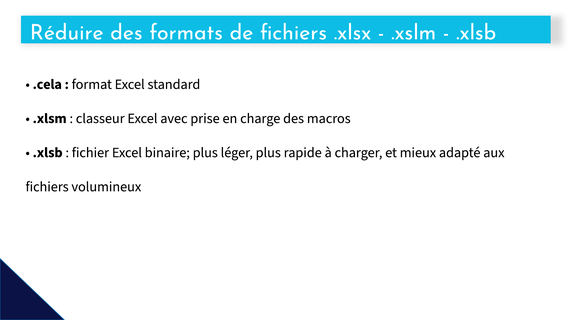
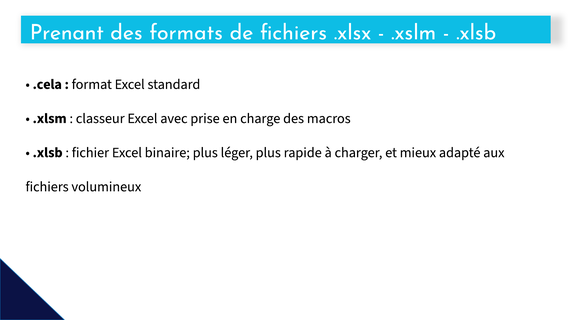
Réduire: Réduire -> Prenant
